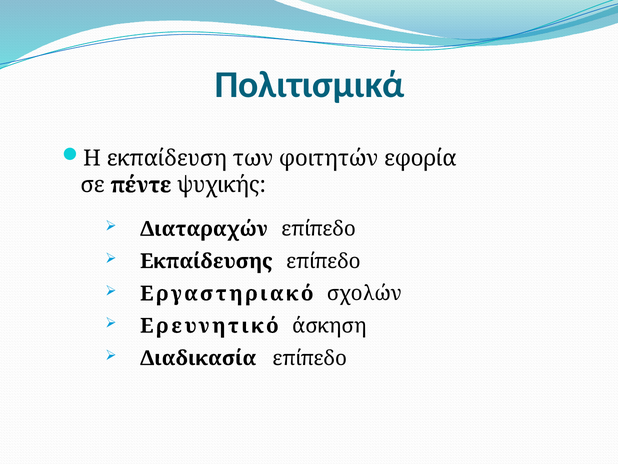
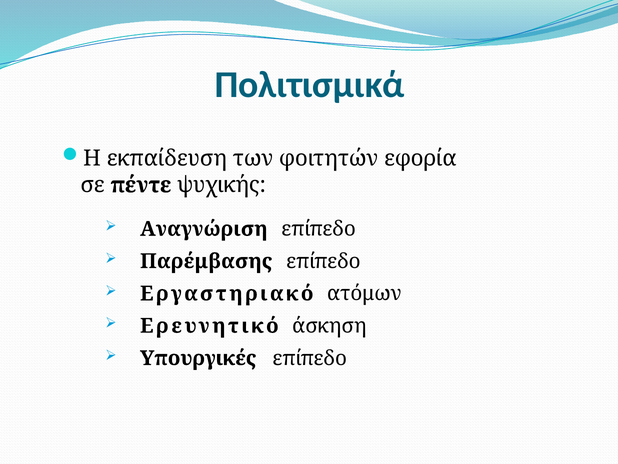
Διαταραχών: Διαταραχών -> Αναγνώριση
Εκπαίδευσης: Εκπαίδευσης -> Παρέμβασης
σχολών: σχολών -> ατόμων
Διαδικασία: Διαδικασία -> Υπουργικές
